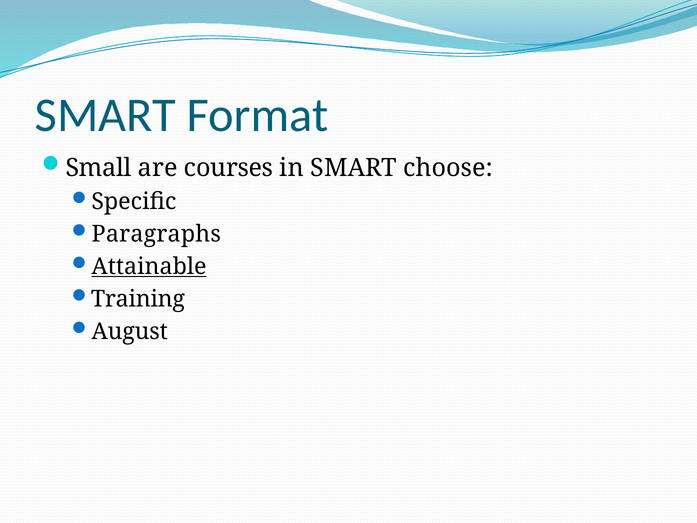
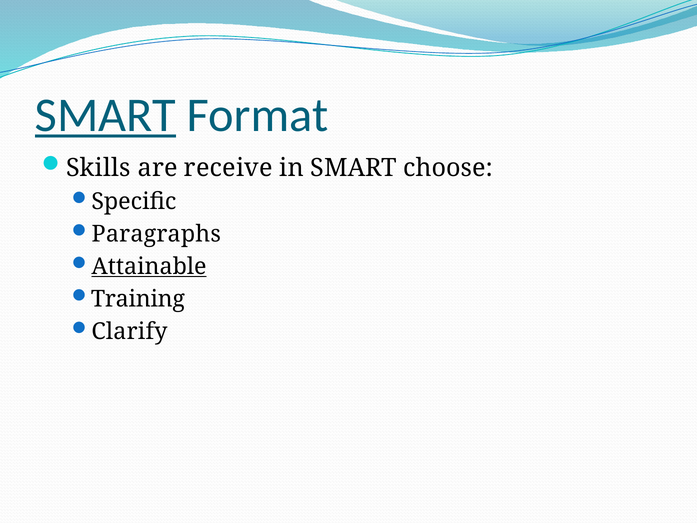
SMART at (105, 115) underline: none -> present
Small: Small -> Skills
courses: courses -> receive
August: August -> Clarify
